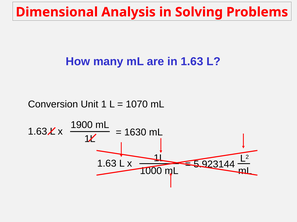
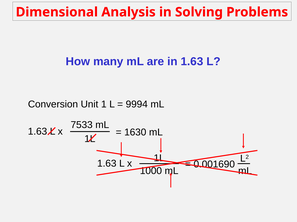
1070: 1070 -> 9994
1900: 1900 -> 7533
5.923144: 5.923144 -> 0.001690
